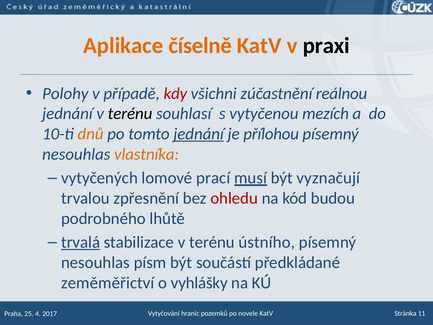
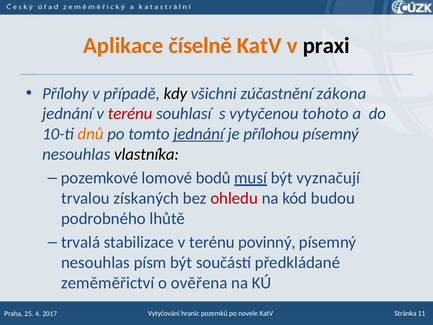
Polohy: Polohy -> Přílohy
kdy colour: red -> black
reálnou: reálnou -> zákona
terénu at (130, 114) colour: black -> red
mezích: mezích -> tohoto
vlastníka colour: orange -> black
vytyčených: vytyčených -> pozemkové
prací: prací -> bodů
zpřesnění: zpřesnění -> získaných
trvalá underline: present -> none
ústního: ústního -> povinný
vyhlášky: vyhlášky -> ověřena
